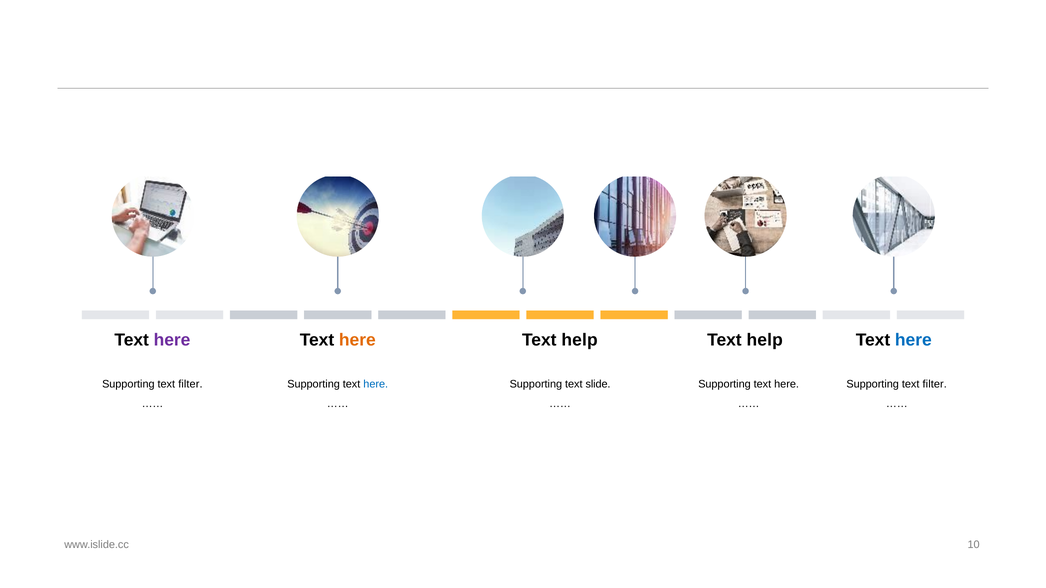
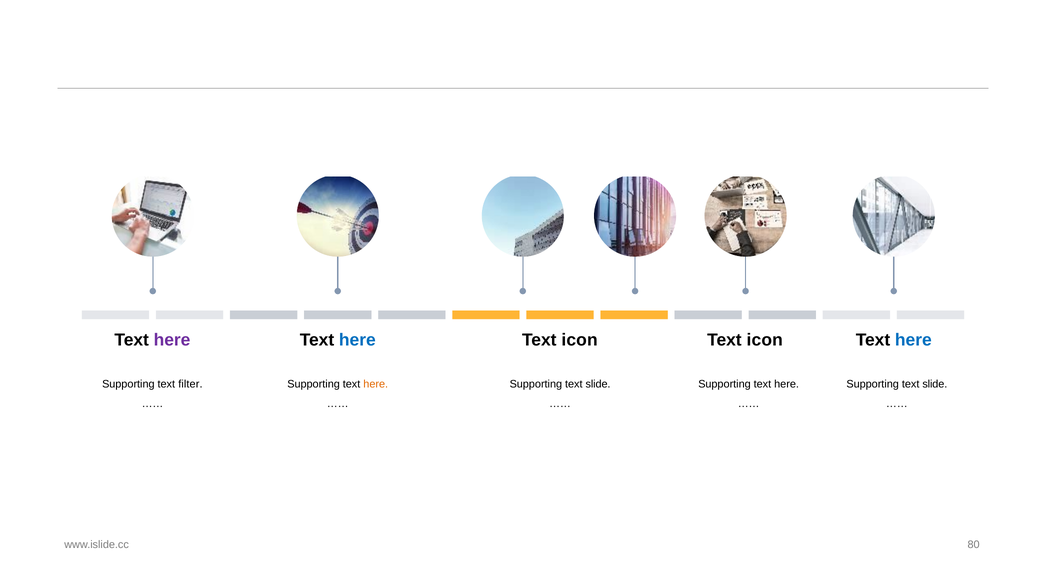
here at (357, 340) colour: orange -> blue
help at (580, 340): help -> icon
help at (765, 340): help -> icon
here at (376, 385) colour: blue -> orange
filter at (935, 385): filter -> slide
10: 10 -> 80
